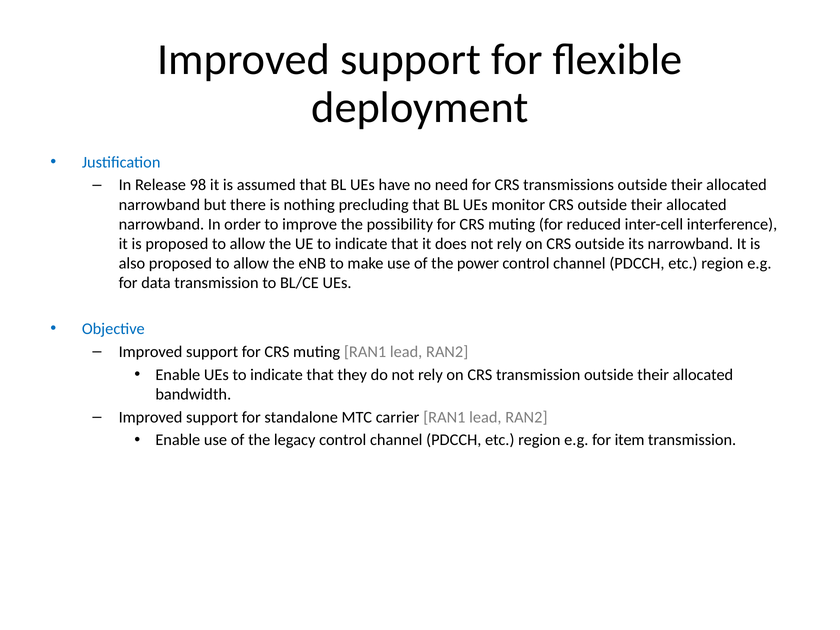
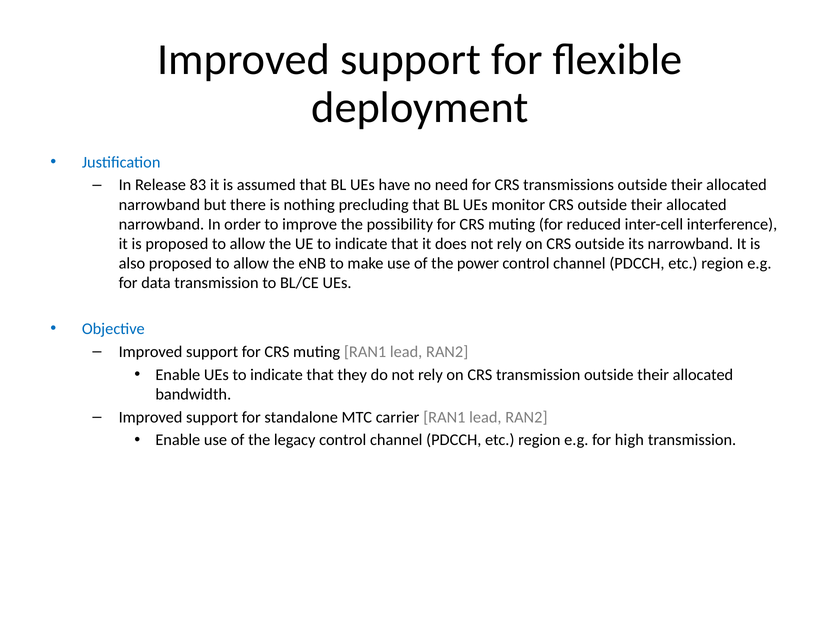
98: 98 -> 83
item: item -> high
